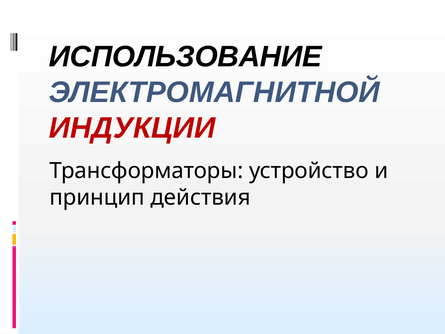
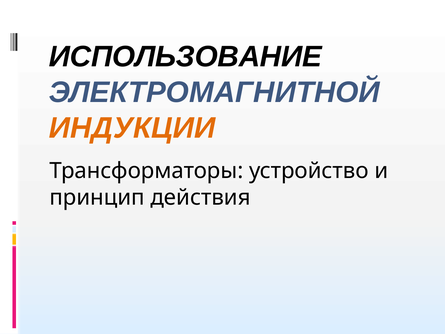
ИНДУКЦИИ colour: red -> orange
